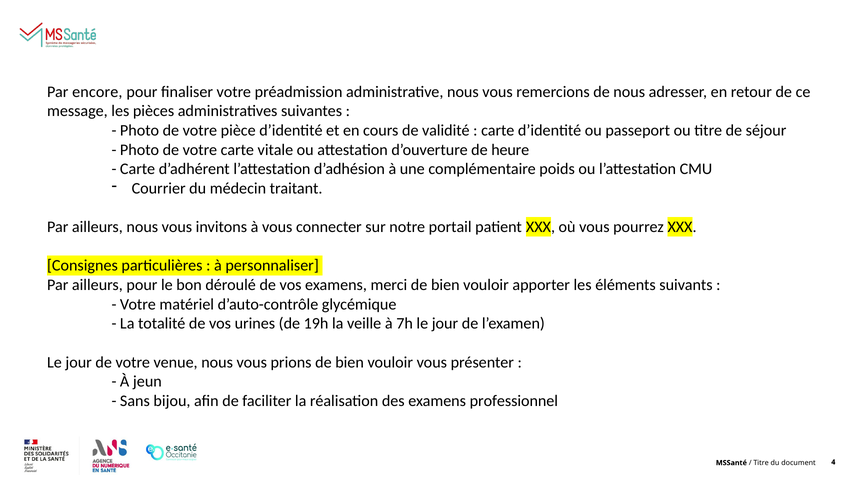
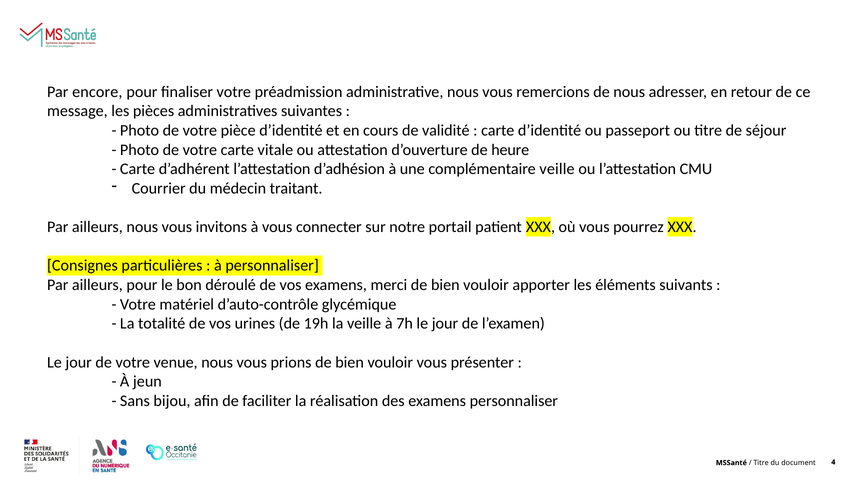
complémentaire poids: poids -> veille
examens professionnel: professionnel -> personnaliser
